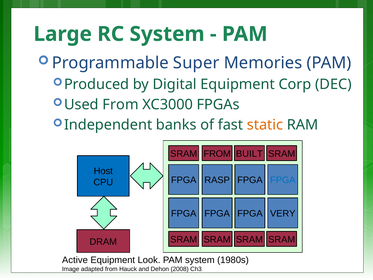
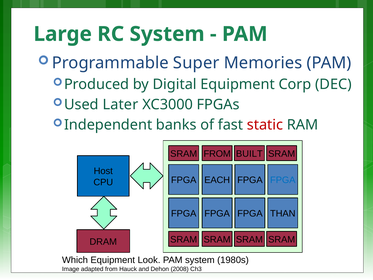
Used From: From -> Later
static colour: orange -> red
RASP: RASP -> EACH
VERY: VERY -> THAN
Active: Active -> Which
